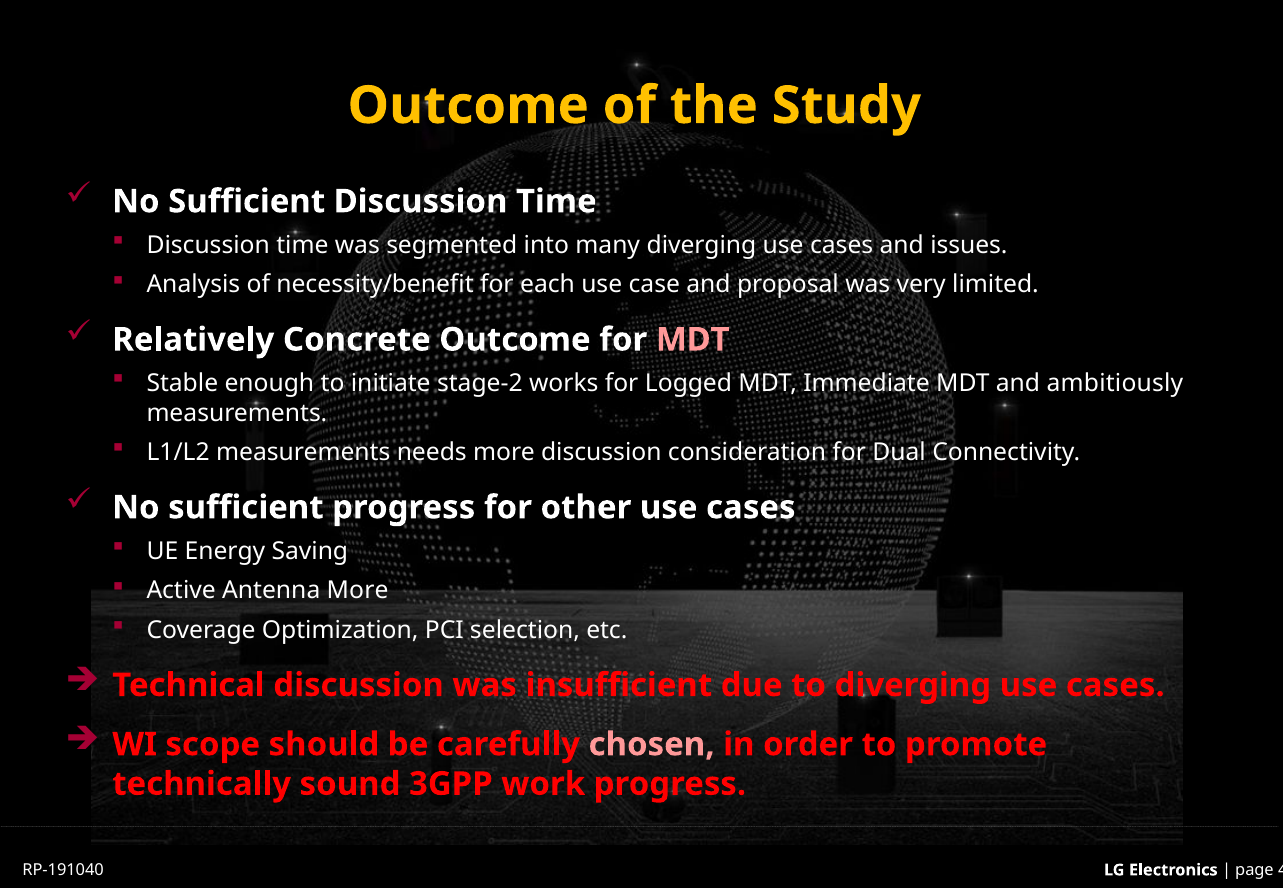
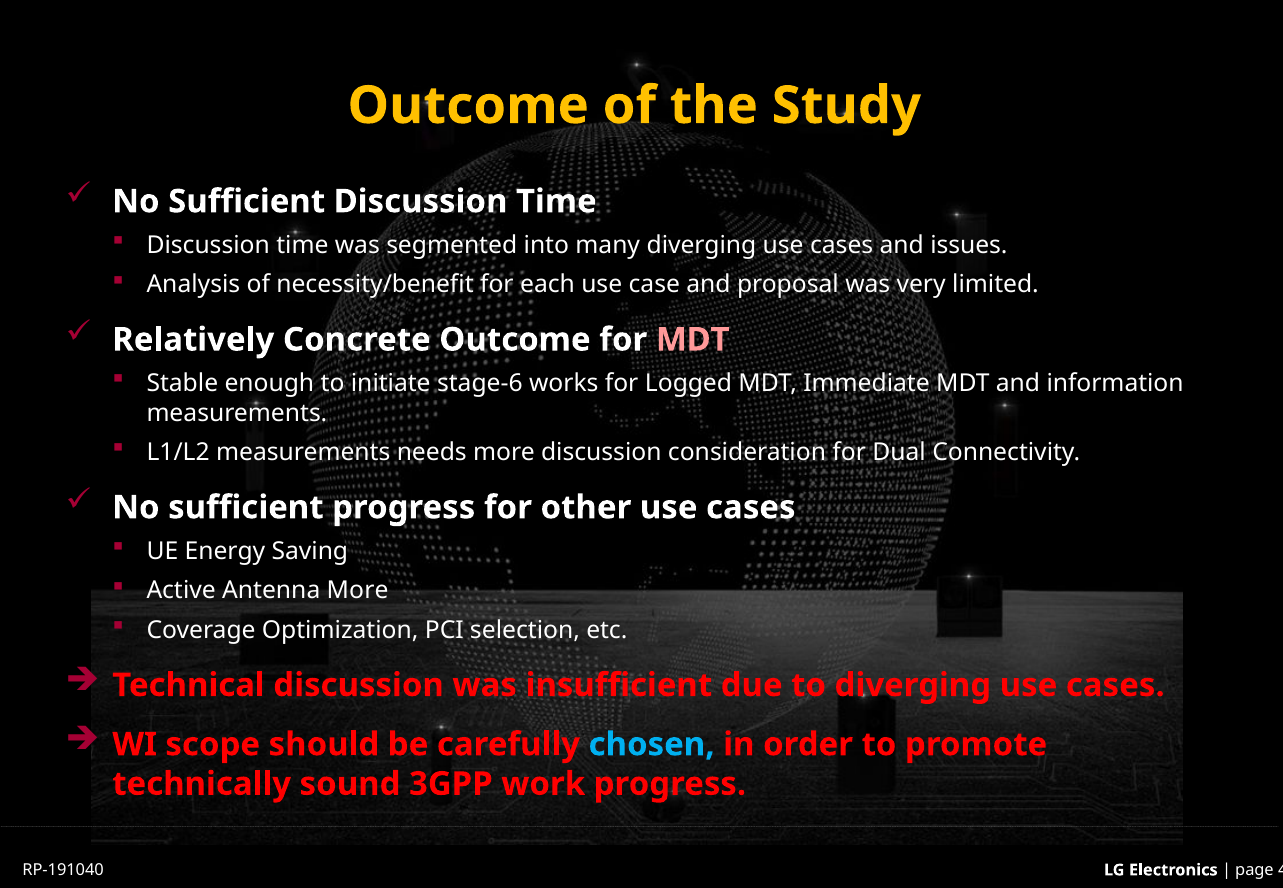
stage-2: stage-2 -> stage-6
ambitiously: ambitiously -> information
chosen colour: pink -> light blue
